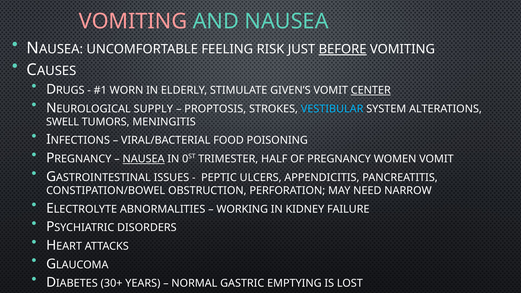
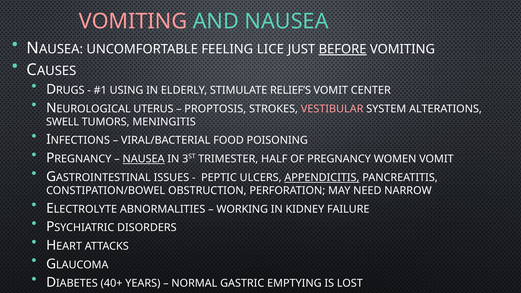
RISK: RISK -> LICE
WORN: WORN -> USING
GIVEN’S: GIVEN’S -> RELIEF’S
CENTER underline: present -> none
SUPPLY: SUPPLY -> UTERUS
VESTIBULAR colour: light blue -> pink
0: 0 -> 3
APPENDICITIS underline: none -> present
30+: 30+ -> 40+
